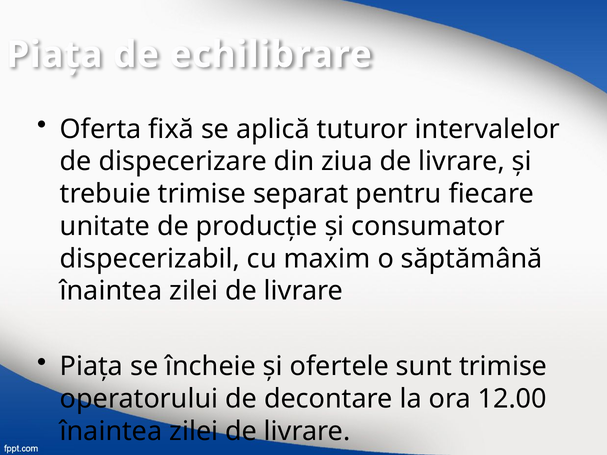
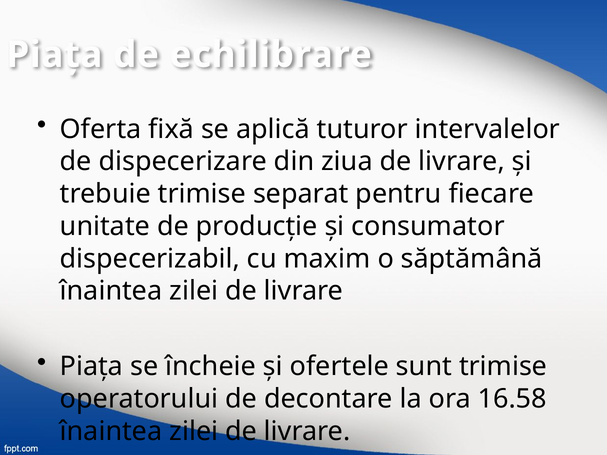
12.00: 12.00 -> 16.58
